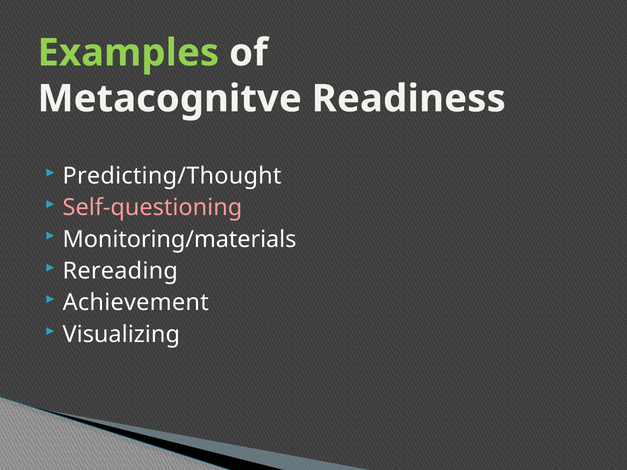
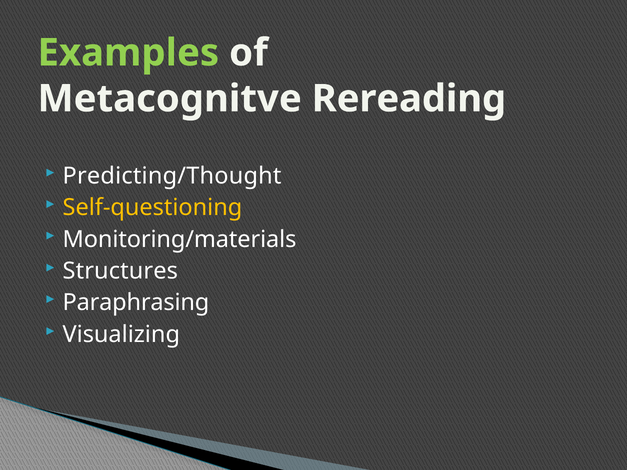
Readiness: Readiness -> Rereading
Self-questioning colour: pink -> yellow
Rereading: Rereading -> Structures
Achievement: Achievement -> Paraphrasing
